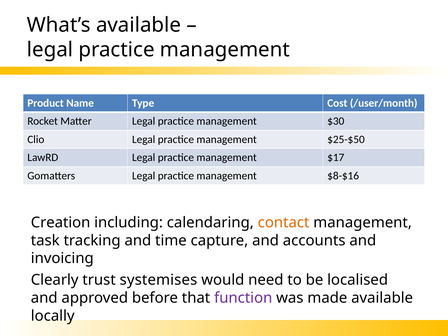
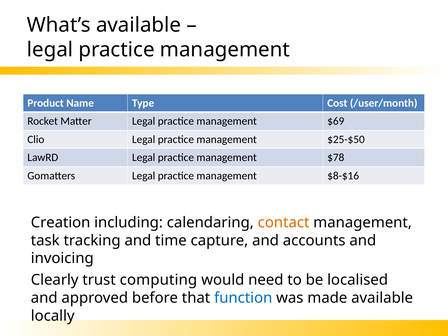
$30: $30 -> $69
$17: $17 -> $78
systemises: systemises -> computing
function colour: purple -> blue
